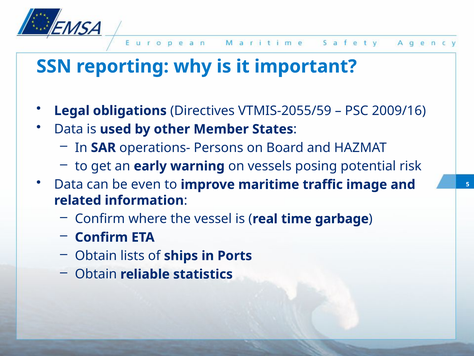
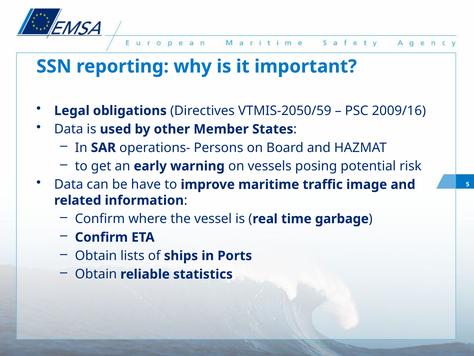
VTMIS-2055/59: VTMIS-2055/59 -> VTMIS-2050/59
even: even -> have
